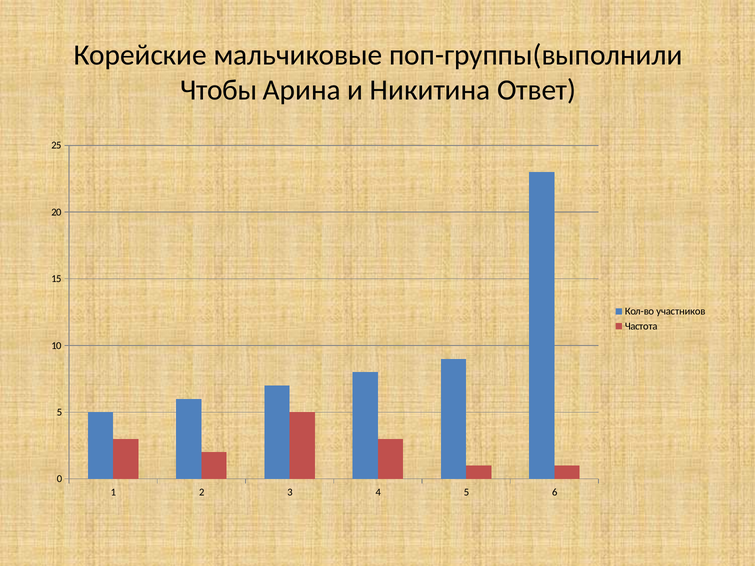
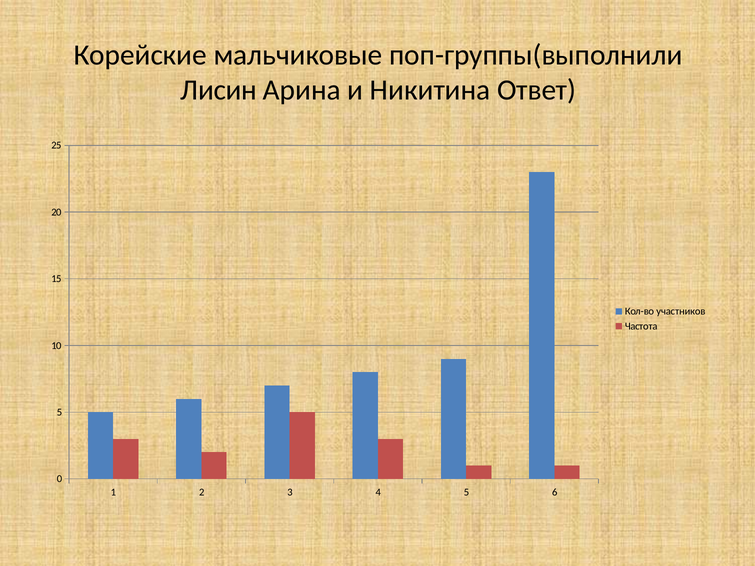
Чтобы: Чтобы -> Лисин
